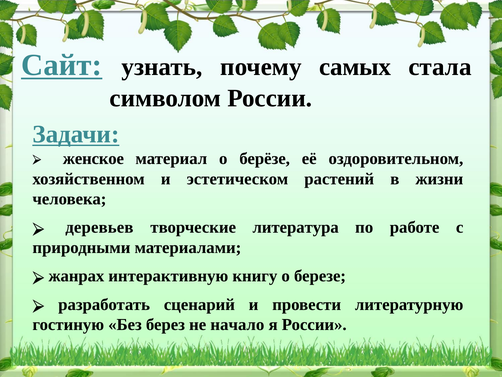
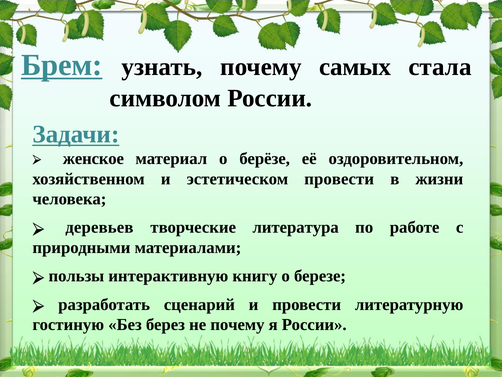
Сайт: Сайт -> Брем
эстетическом растений: растений -> провести
жанрах: жанрах -> пользы
не начало: начало -> почему
